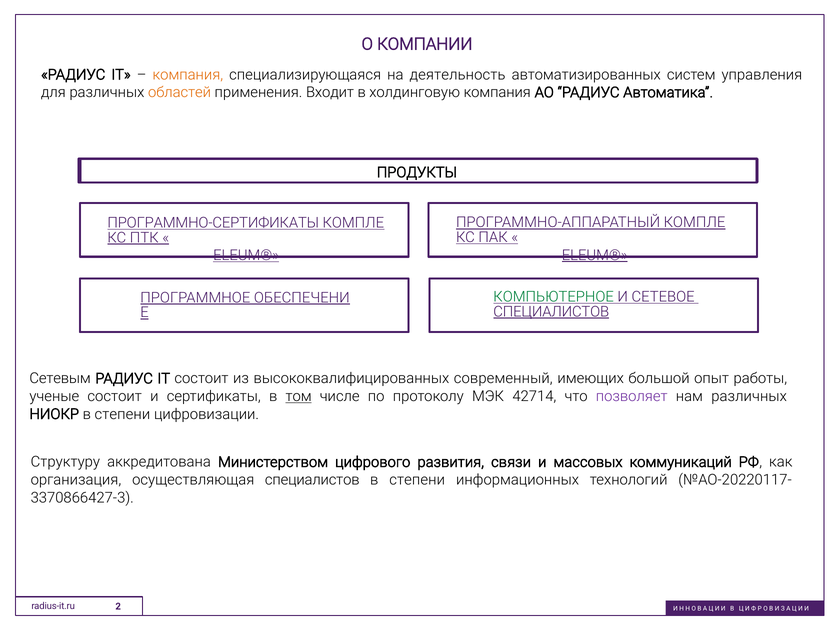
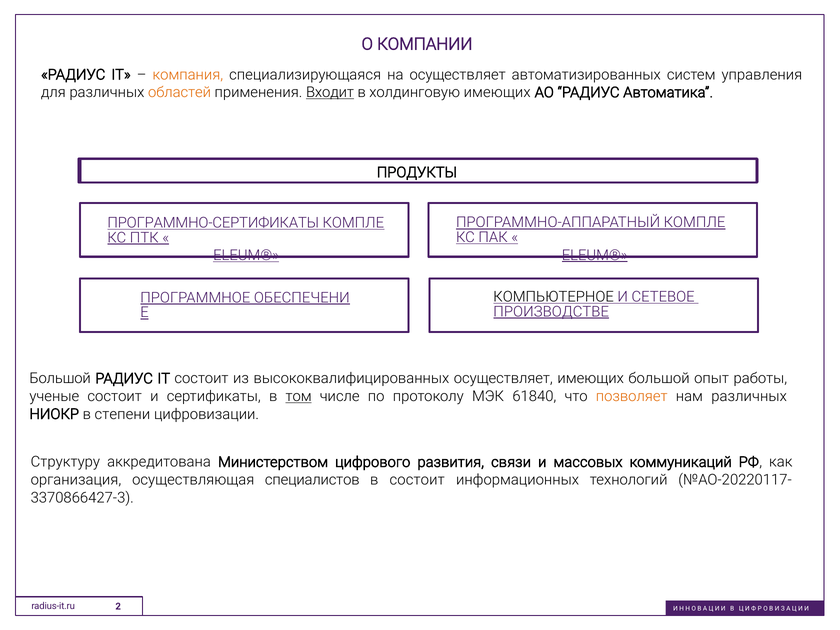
на деятельность: деятельность -> осуществляет
Входит underline: none -> present
холдинговую компания: компания -> имеющих
КОМПЬЮТЕРНОЕ colour: green -> black
СПЕЦИАЛИСТОВ at (551, 312): СПЕЦИАЛИСТОВ -> ПРОИЗВОДСТВЕ
Сетевым at (60, 379): Сетевым -> Большой
высококвалифицированных современный: современный -> осуществляет
42714: 42714 -> 61840
позволяет colour: purple -> orange
степени at (417, 480): степени -> состоит
